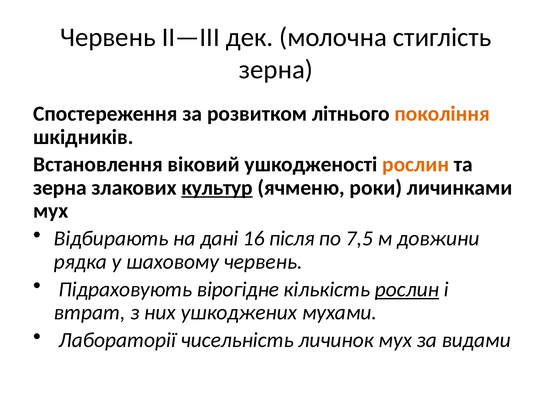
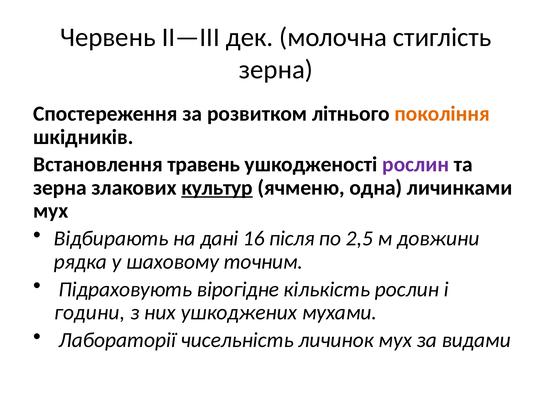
віковий: віковий -> травень
рослин at (416, 165) colour: orange -> purple
роки: роки -> одна
7,5: 7,5 -> 2,5
шаховому червень: червень -> точним
рослин at (407, 289) underline: present -> none
втрат: втрат -> години
